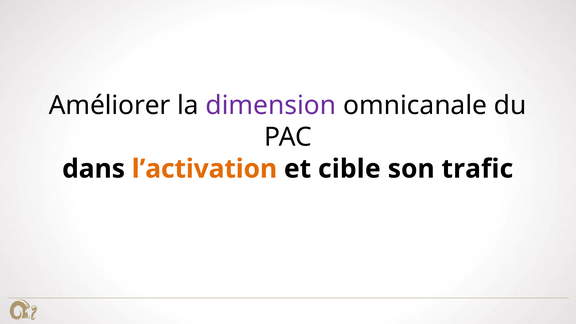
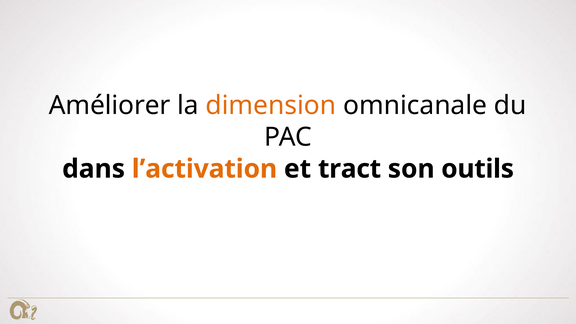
dimension colour: purple -> orange
cible: cible -> tract
trafic: trafic -> outils
